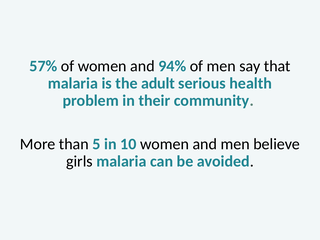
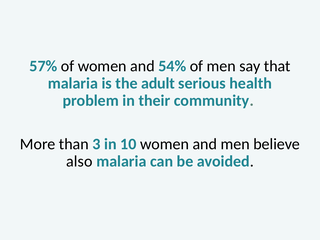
94%: 94% -> 54%
5: 5 -> 3
girls: girls -> also
